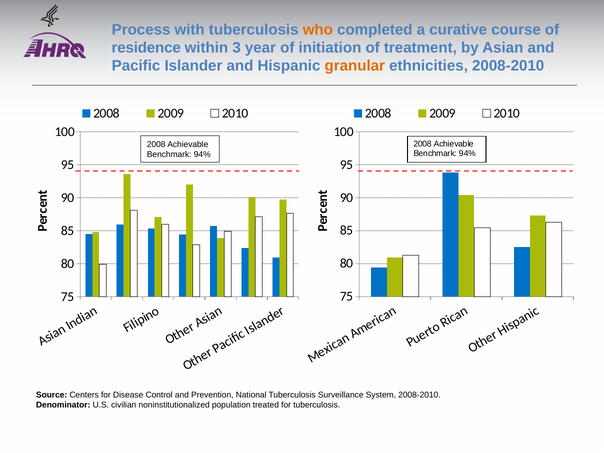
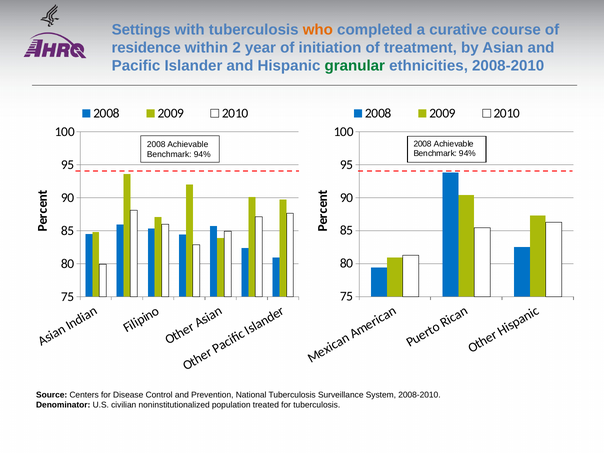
Process: Process -> Settings
3: 3 -> 2
granular colour: orange -> green
